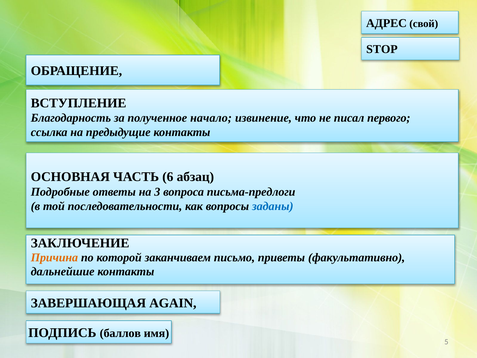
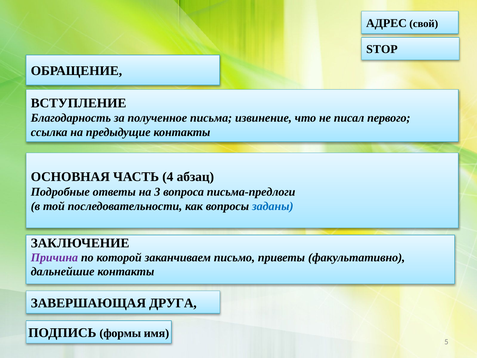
начало: начало -> письма
6: 6 -> 4
Причина colour: orange -> purple
AGAIN: AGAIN -> ДРУГА
баллов: баллов -> формы
